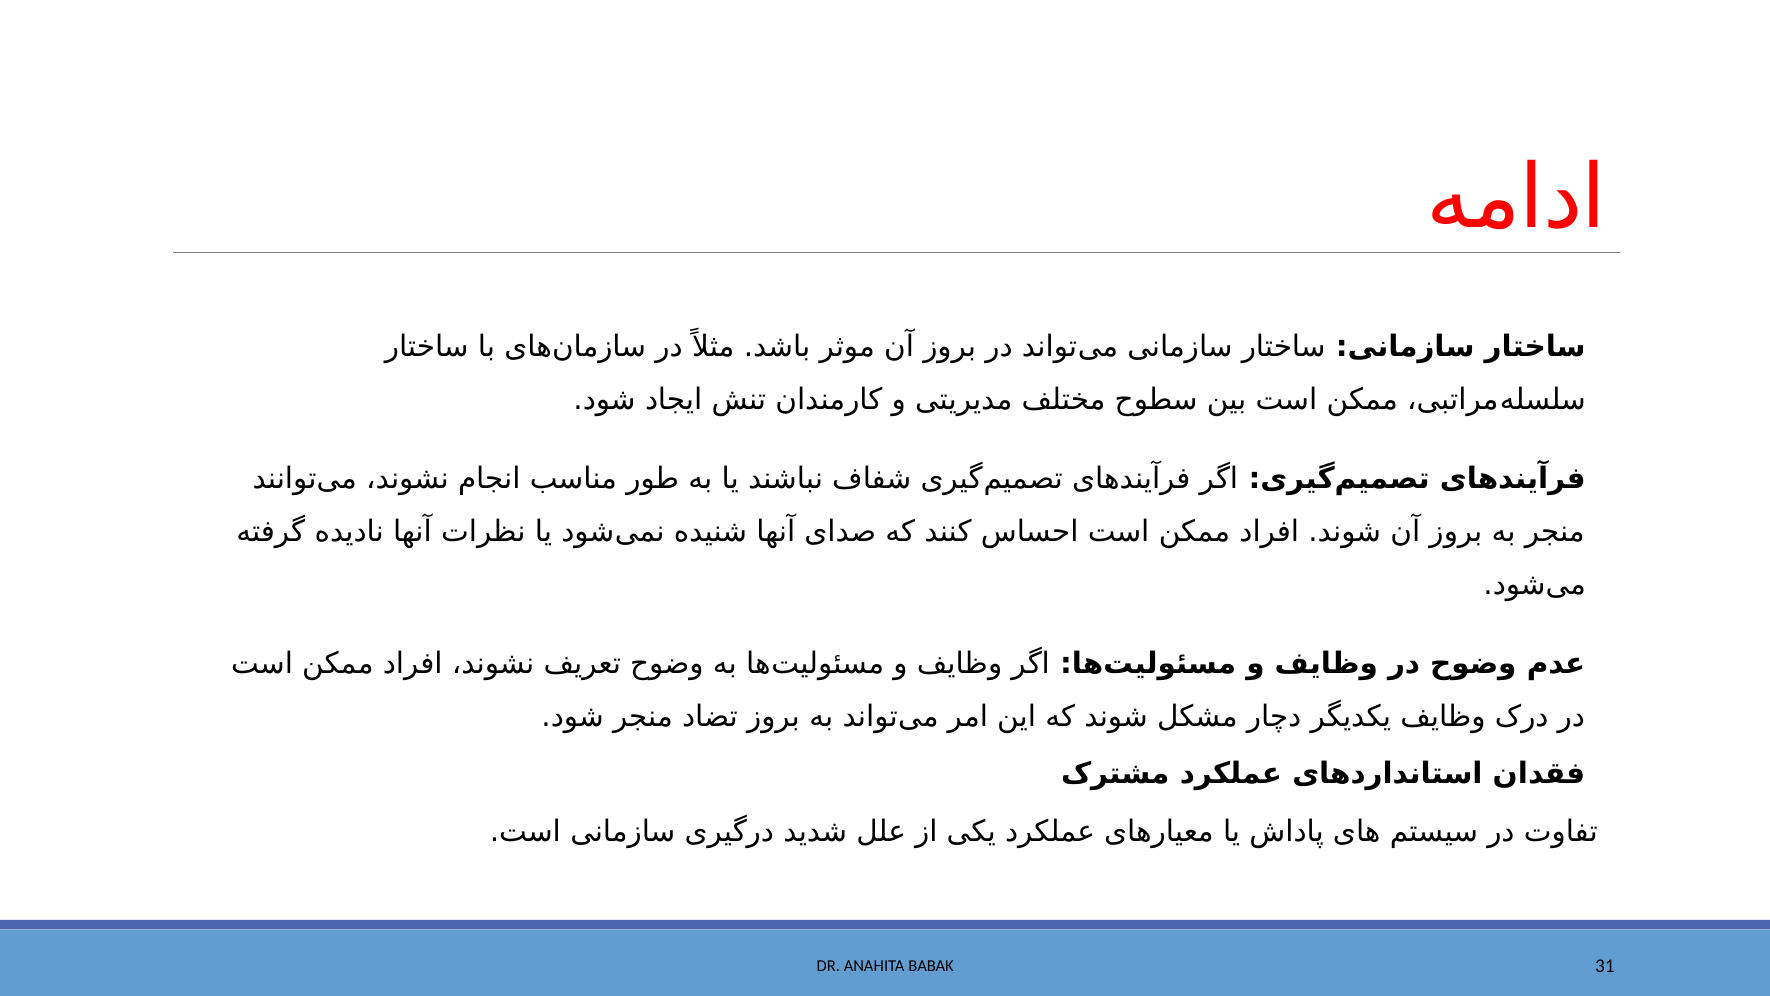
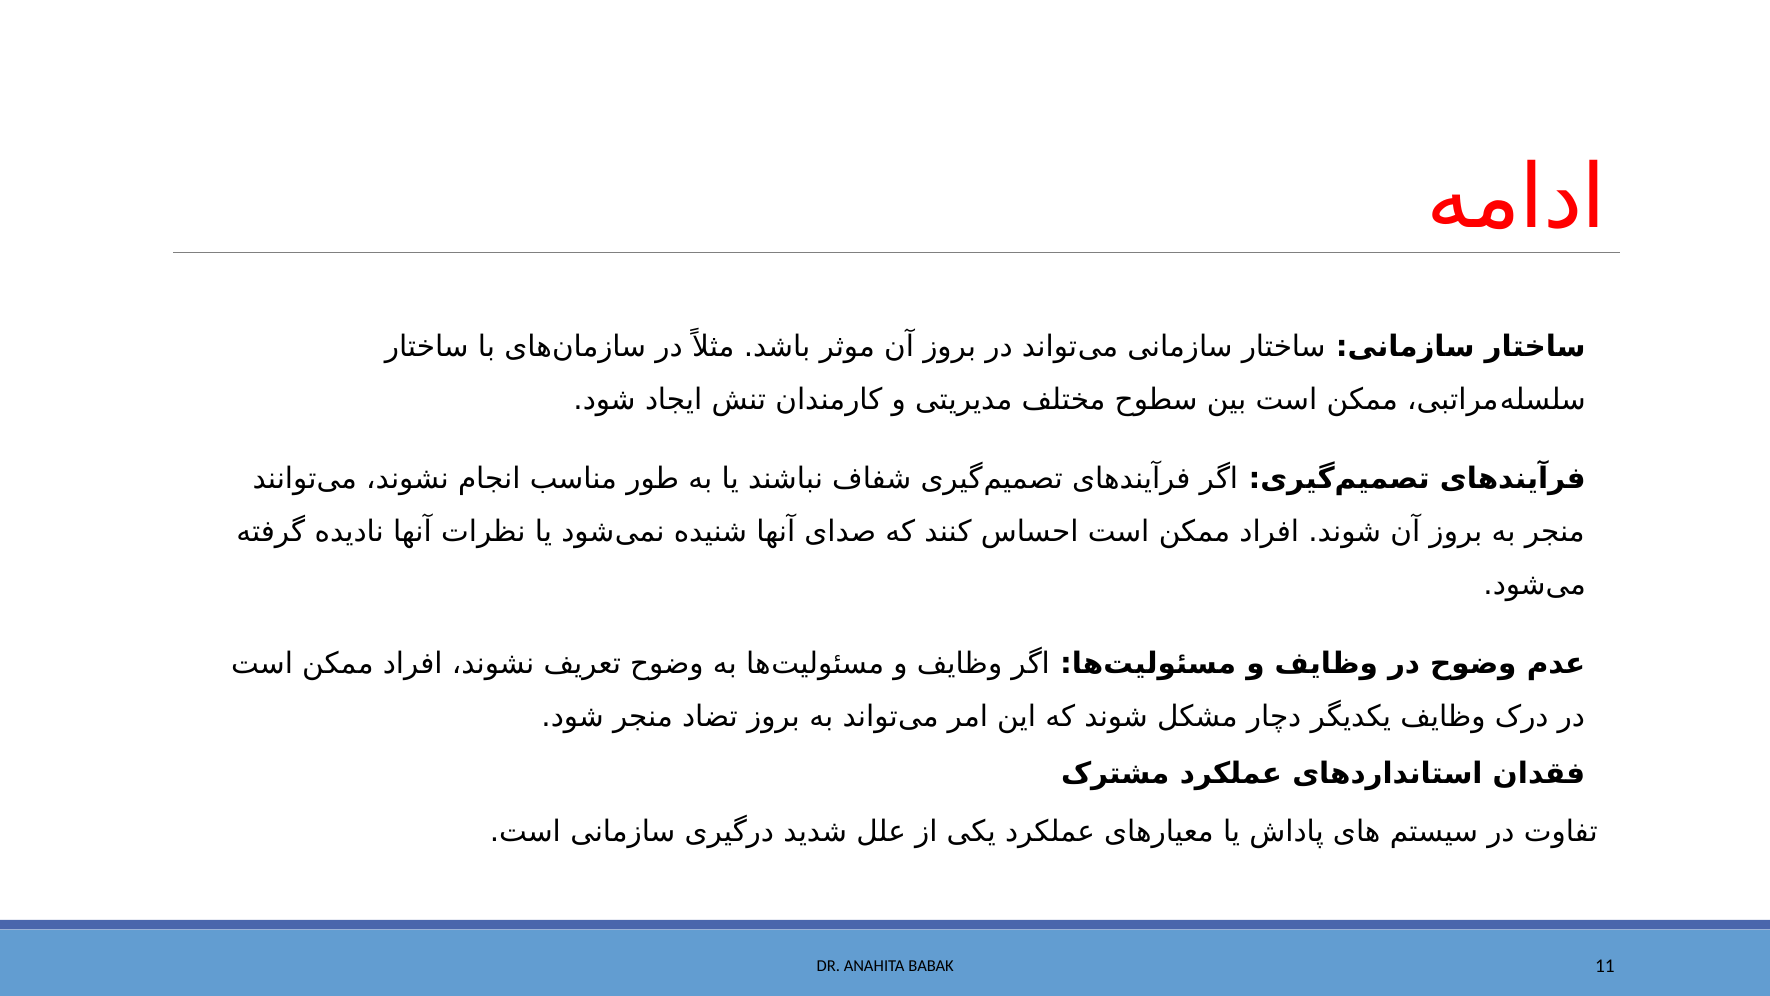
31: 31 -> 11
